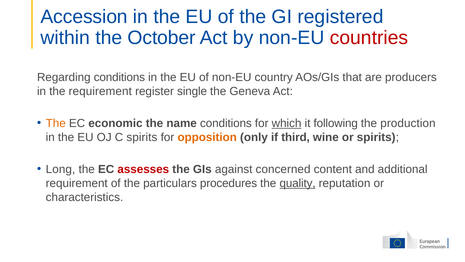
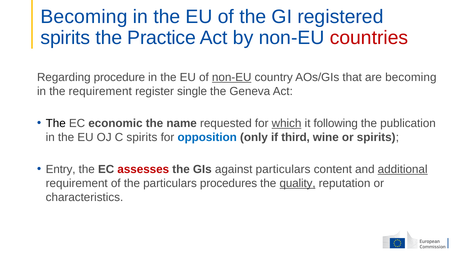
Accession at (84, 17): Accession -> Becoming
within at (65, 38): within -> spirits
October: October -> Practice
Regarding conditions: conditions -> procedure
non-EU at (232, 77) underline: none -> present
are producers: producers -> becoming
The at (56, 123) colour: orange -> black
name conditions: conditions -> requested
production: production -> publication
opposition colour: orange -> blue
Long: Long -> Entry
against concerned: concerned -> particulars
additional underline: none -> present
